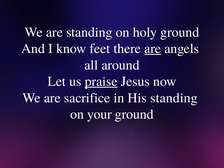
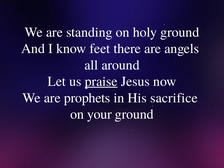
are at (153, 49) underline: present -> none
sacrifice: sacrifice -> prophets
His standing: standing -> sacrifice
